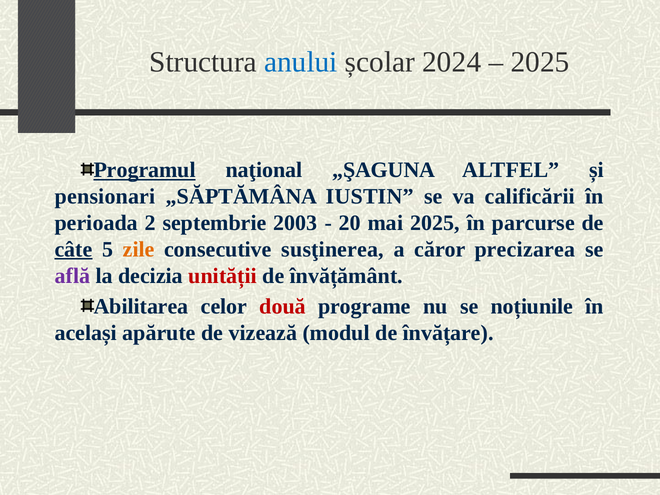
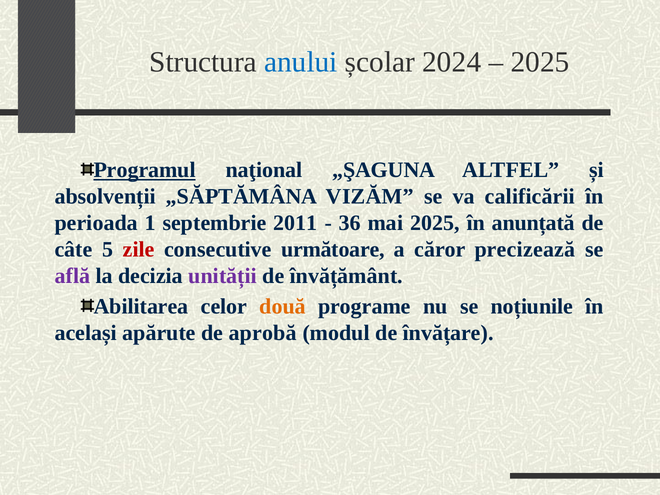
pensionari: pensionari -> absolvenții
IUSTIN: IUSTIN -> VIZĂM
2: 2 -> 1
2003: 2003 -> 2011
20: 20 -> 36
parcurse: parcurse -> anunțată
câte underline: present -> none
zile colour: orange -> red
susţinerea: susţinerea -> următoare
precizarea: precizarea -> precizează
unității colour: red -> purple
două colour: red -> orange
vizează: vizează -> aprobă
